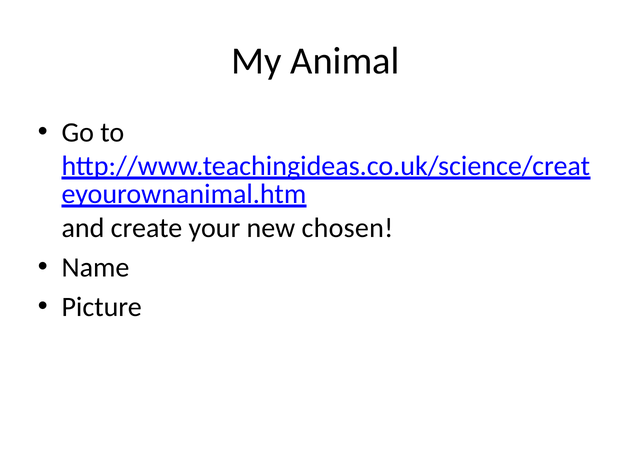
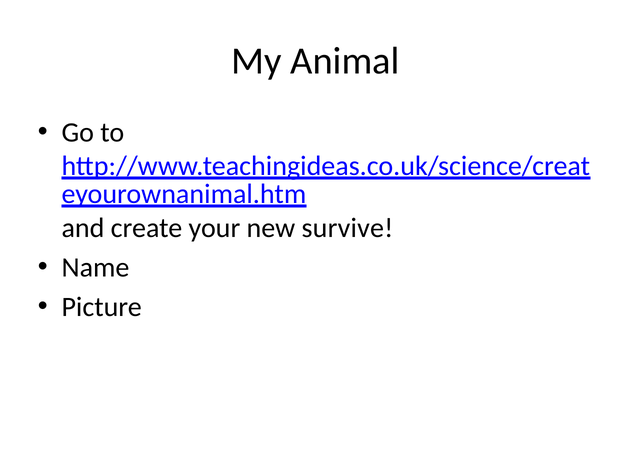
chosen: chosen -> survive
